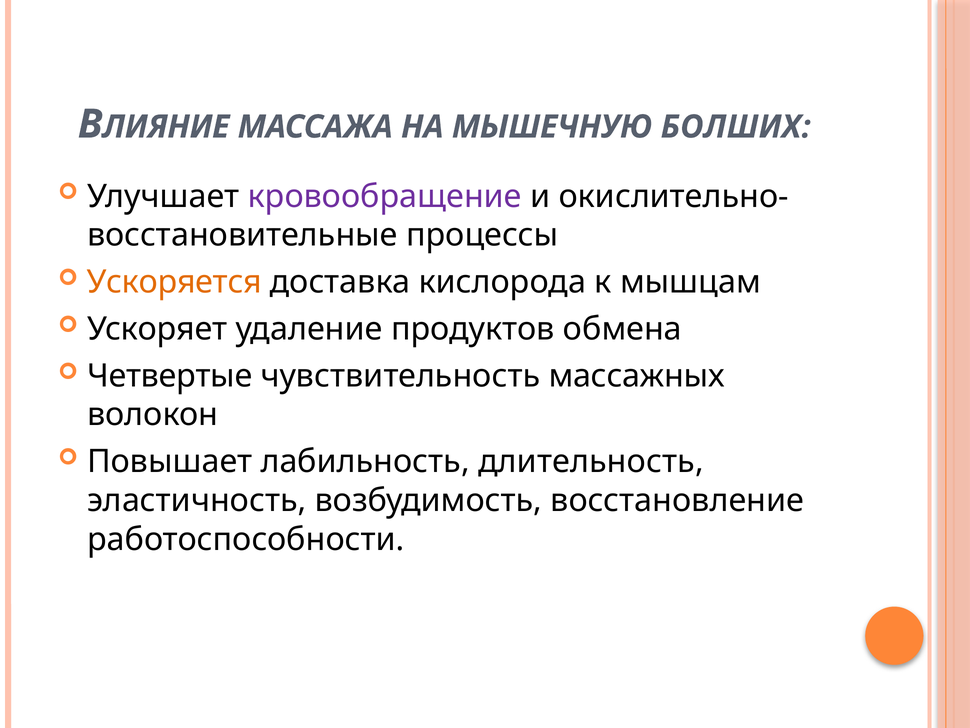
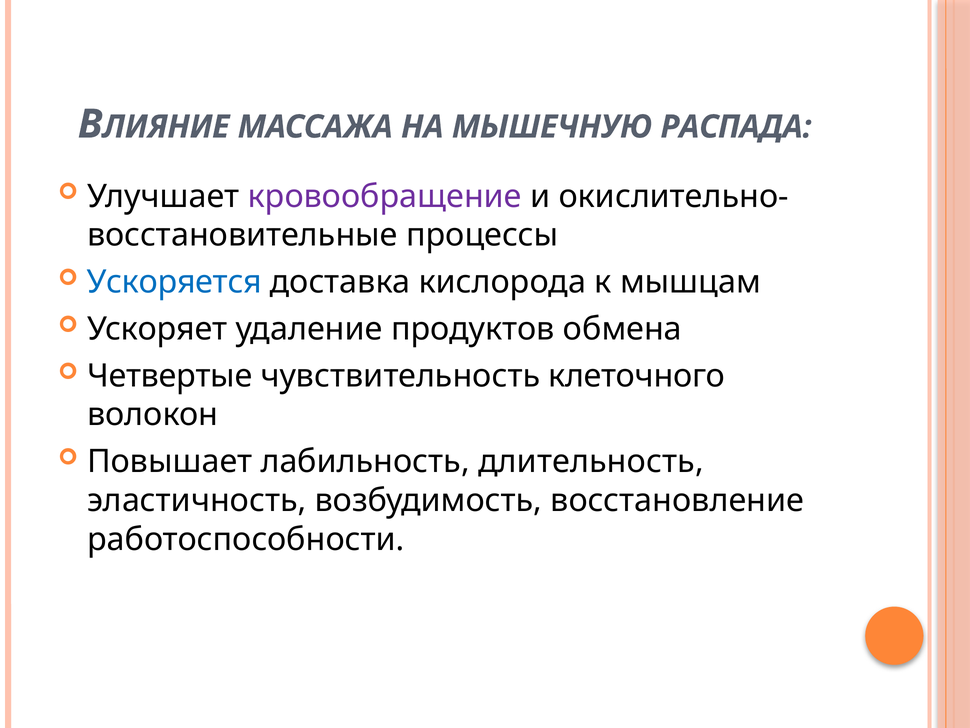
БОЛШИХ: БОЛШИХ -> РАСПАДА
Ускоряется colour: orange -> blue
массажных: массажных -> клеточного
